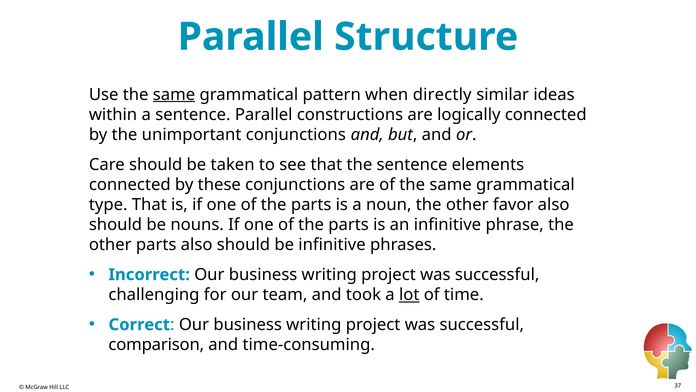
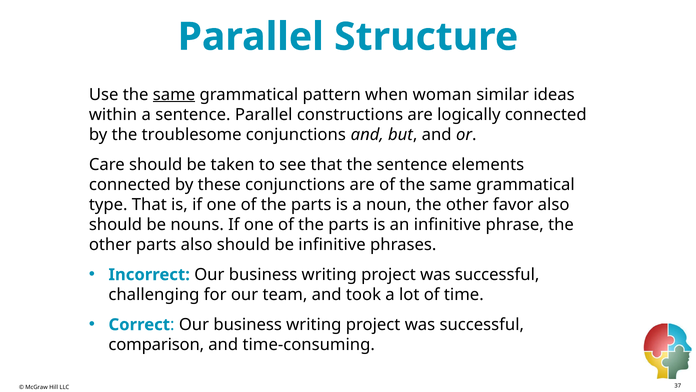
directly: directly -> woman
unimportant: unimportant -> troublesome
lot underline: present -> none
